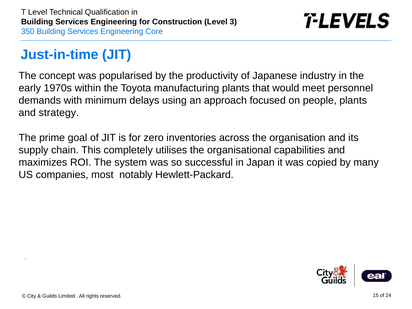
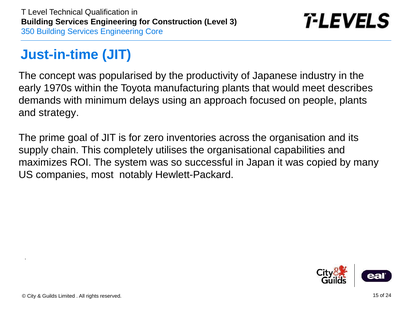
personnel: personnel -> describes
